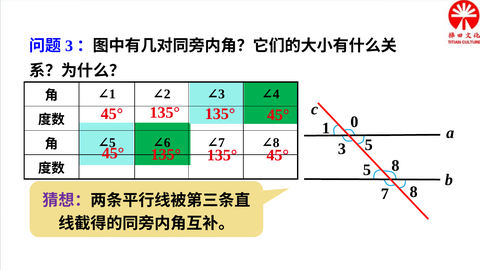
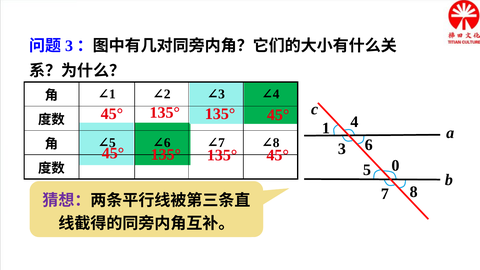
0: 0 -> 4
3 5: 5 -> 6
5 8: 8 -> 0
